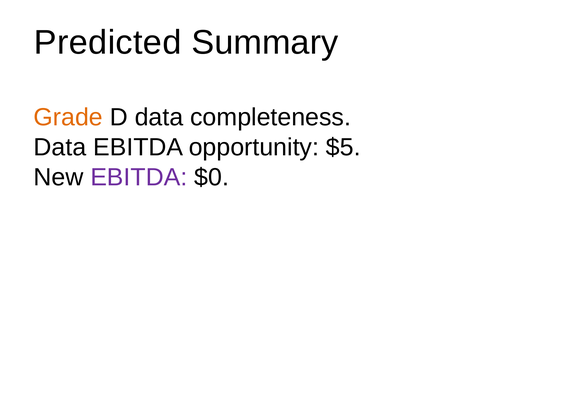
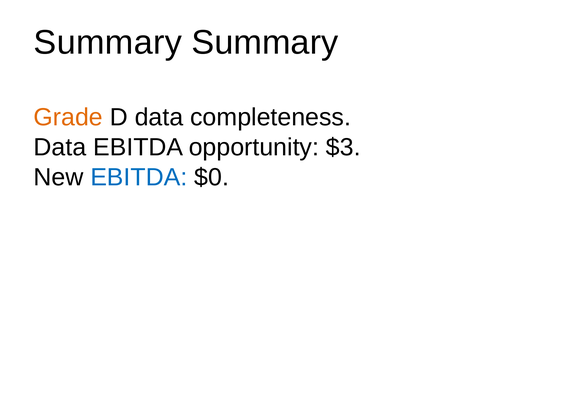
Predicted at (108, 43): Predicted -> Summary
$5: $5 -> $3
EBITDA at (139, 177) colour: purple -> blue
